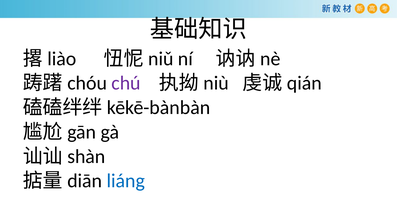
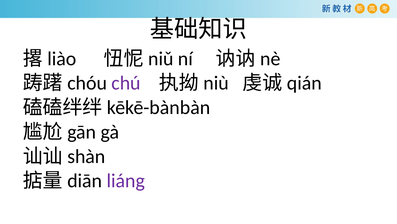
liáng colour: blue -> purple
